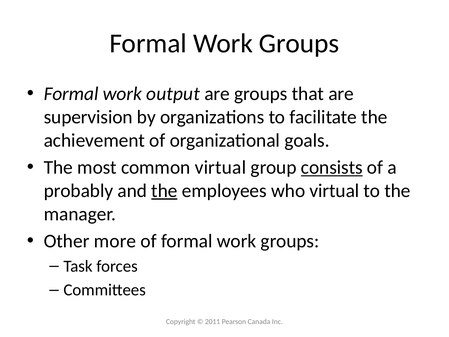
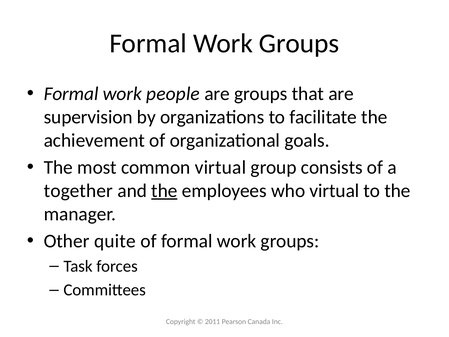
output: output -> people
consists underline: present -> none
probably: probably -> together
more: more -> quite
